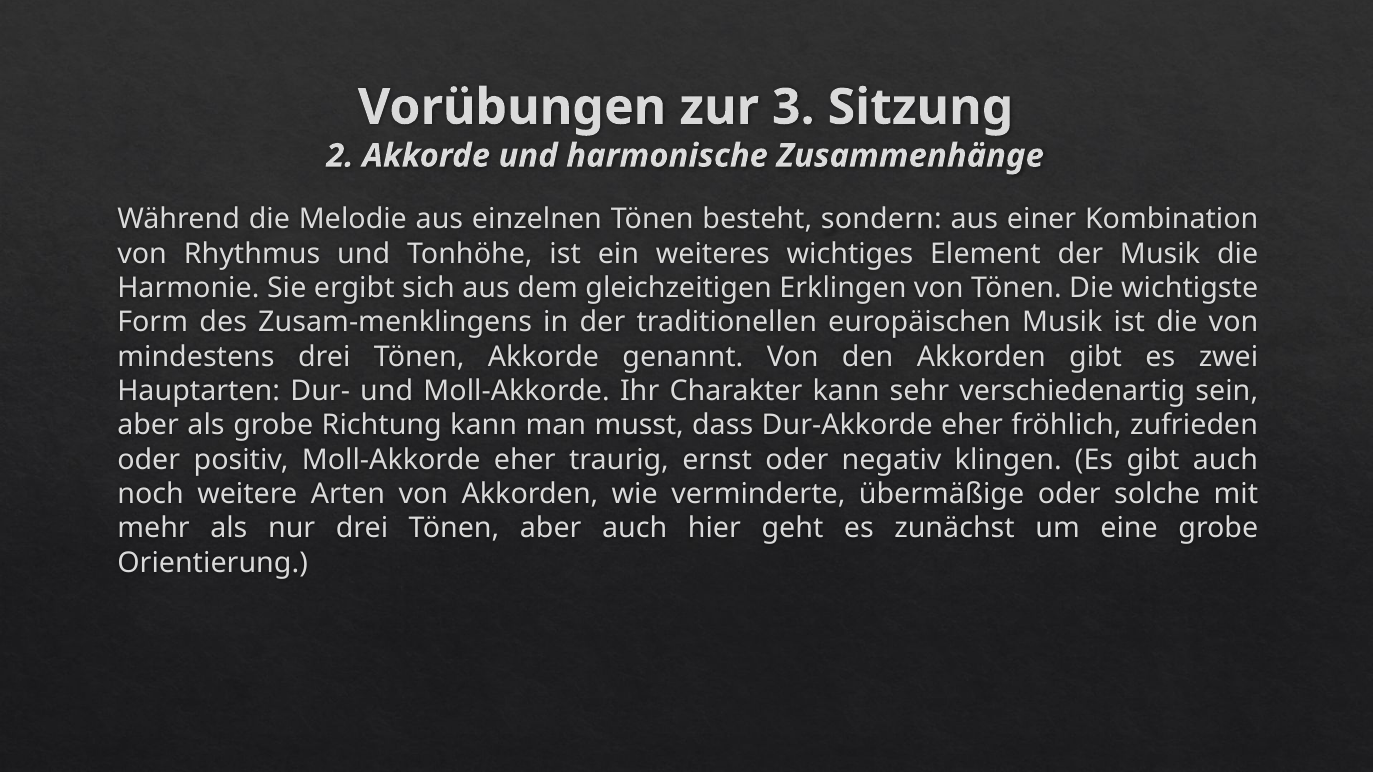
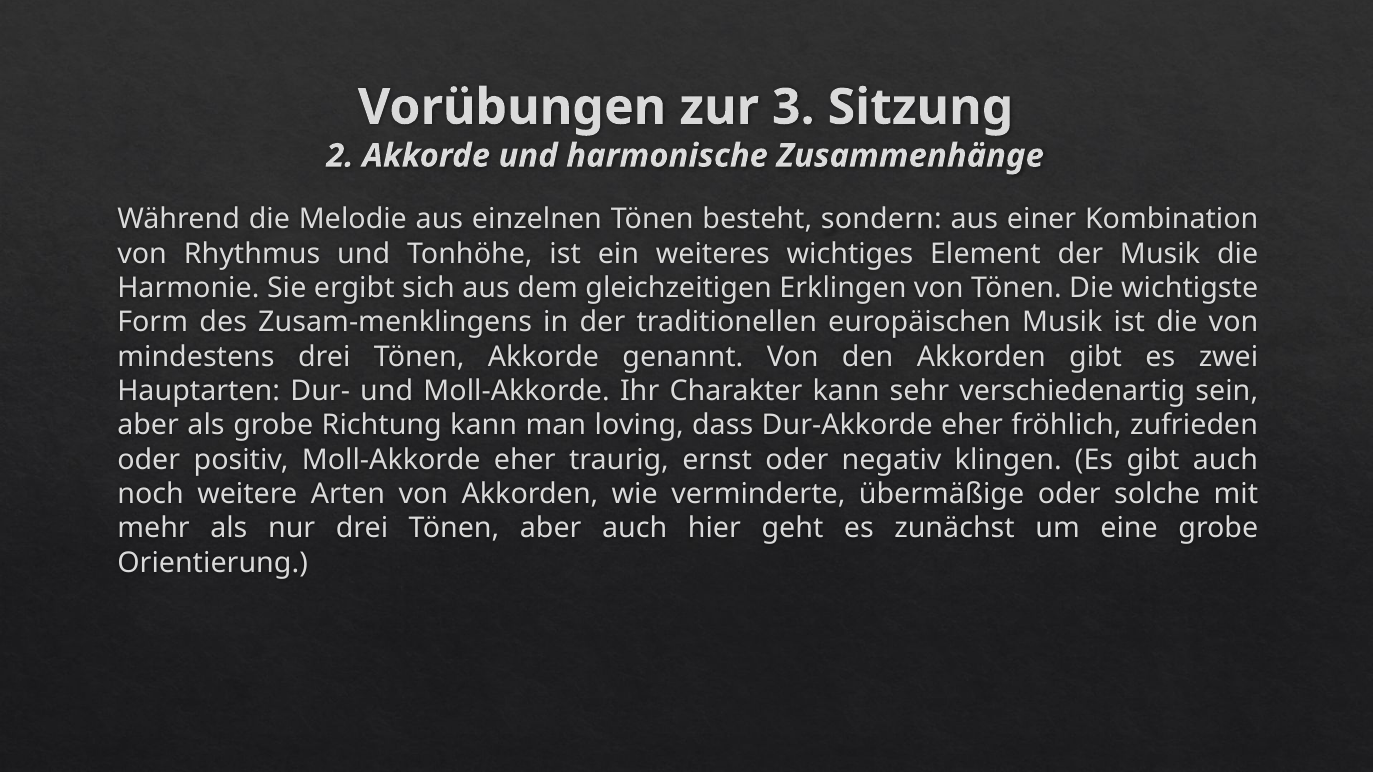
musst: musst -> loving
